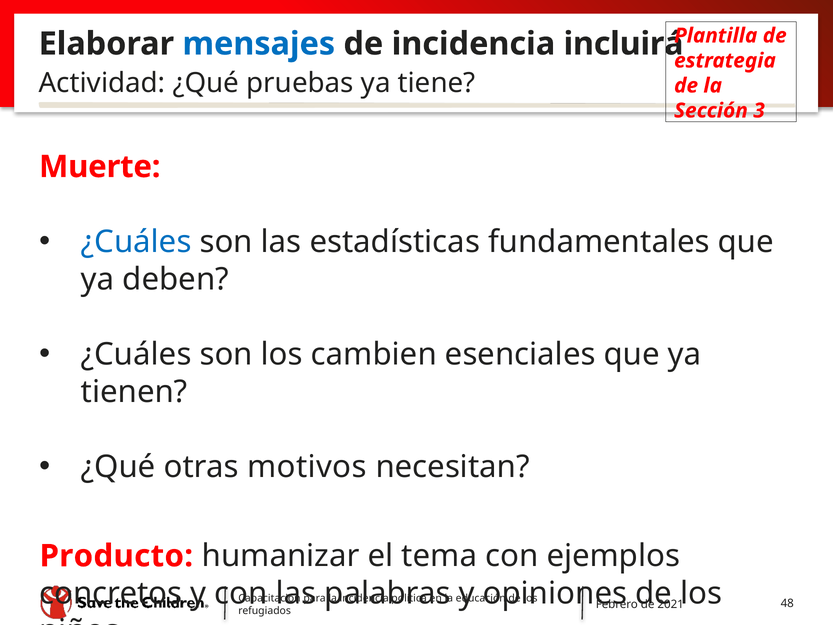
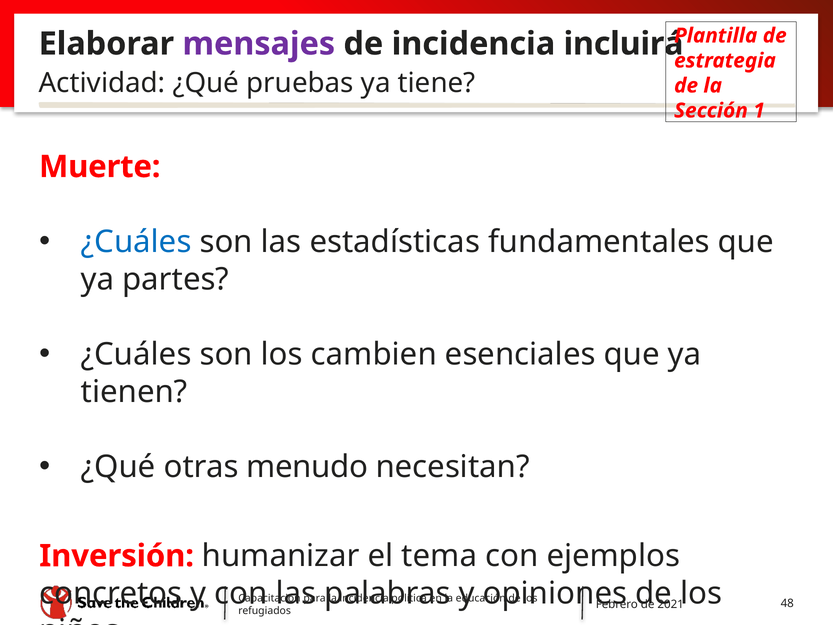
mensajes colour: blue -> purple
3: 3 -> 1
deben: deben -> partes
motivos: motivos -> menudo
Producto: Producto -> Inversión
